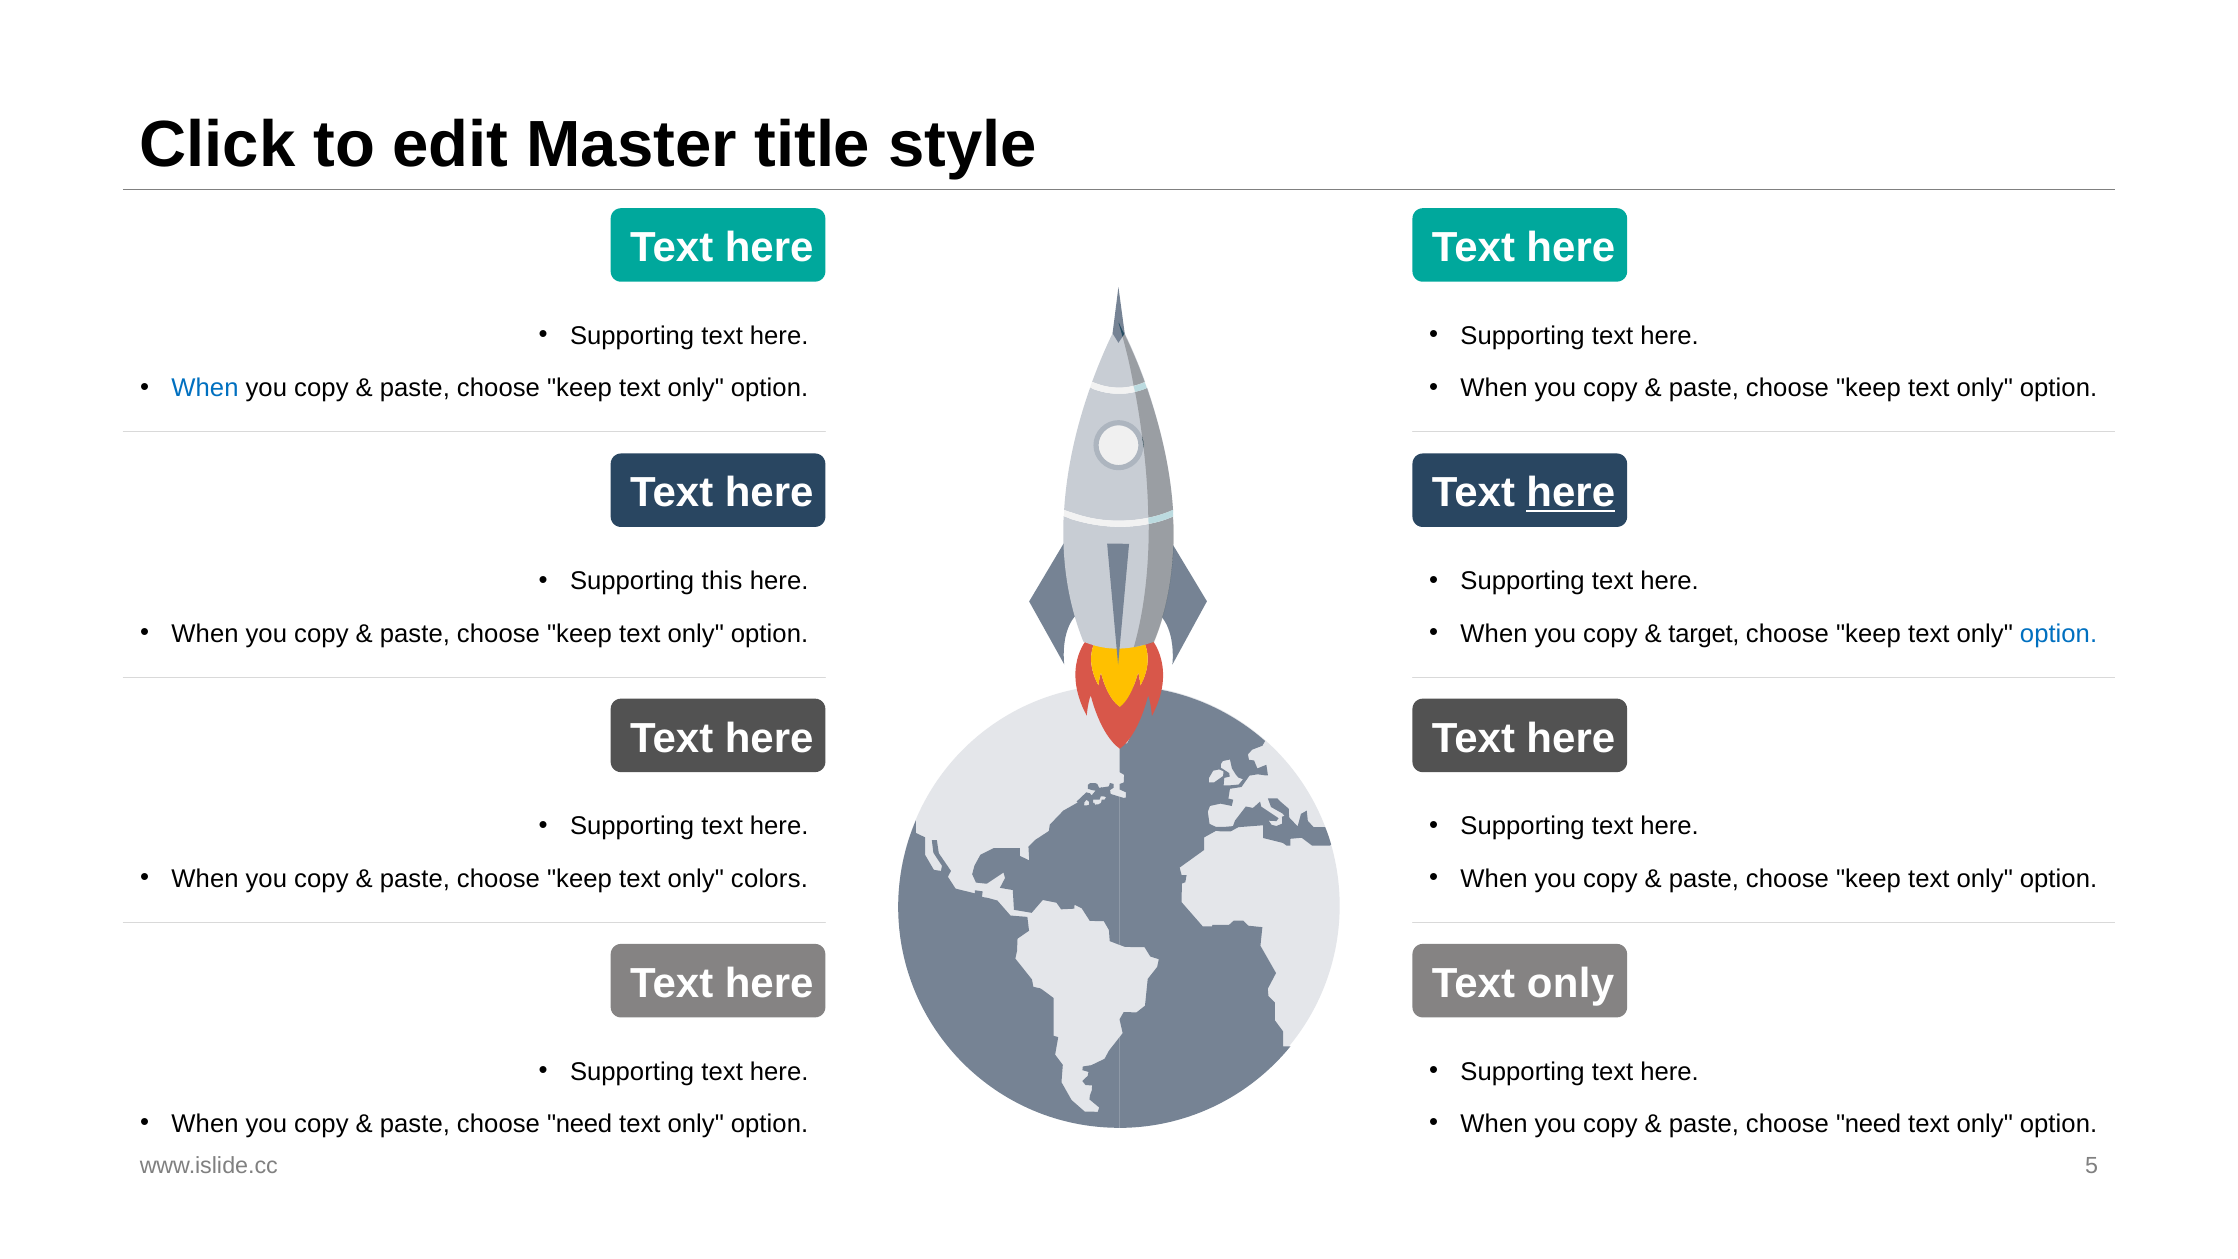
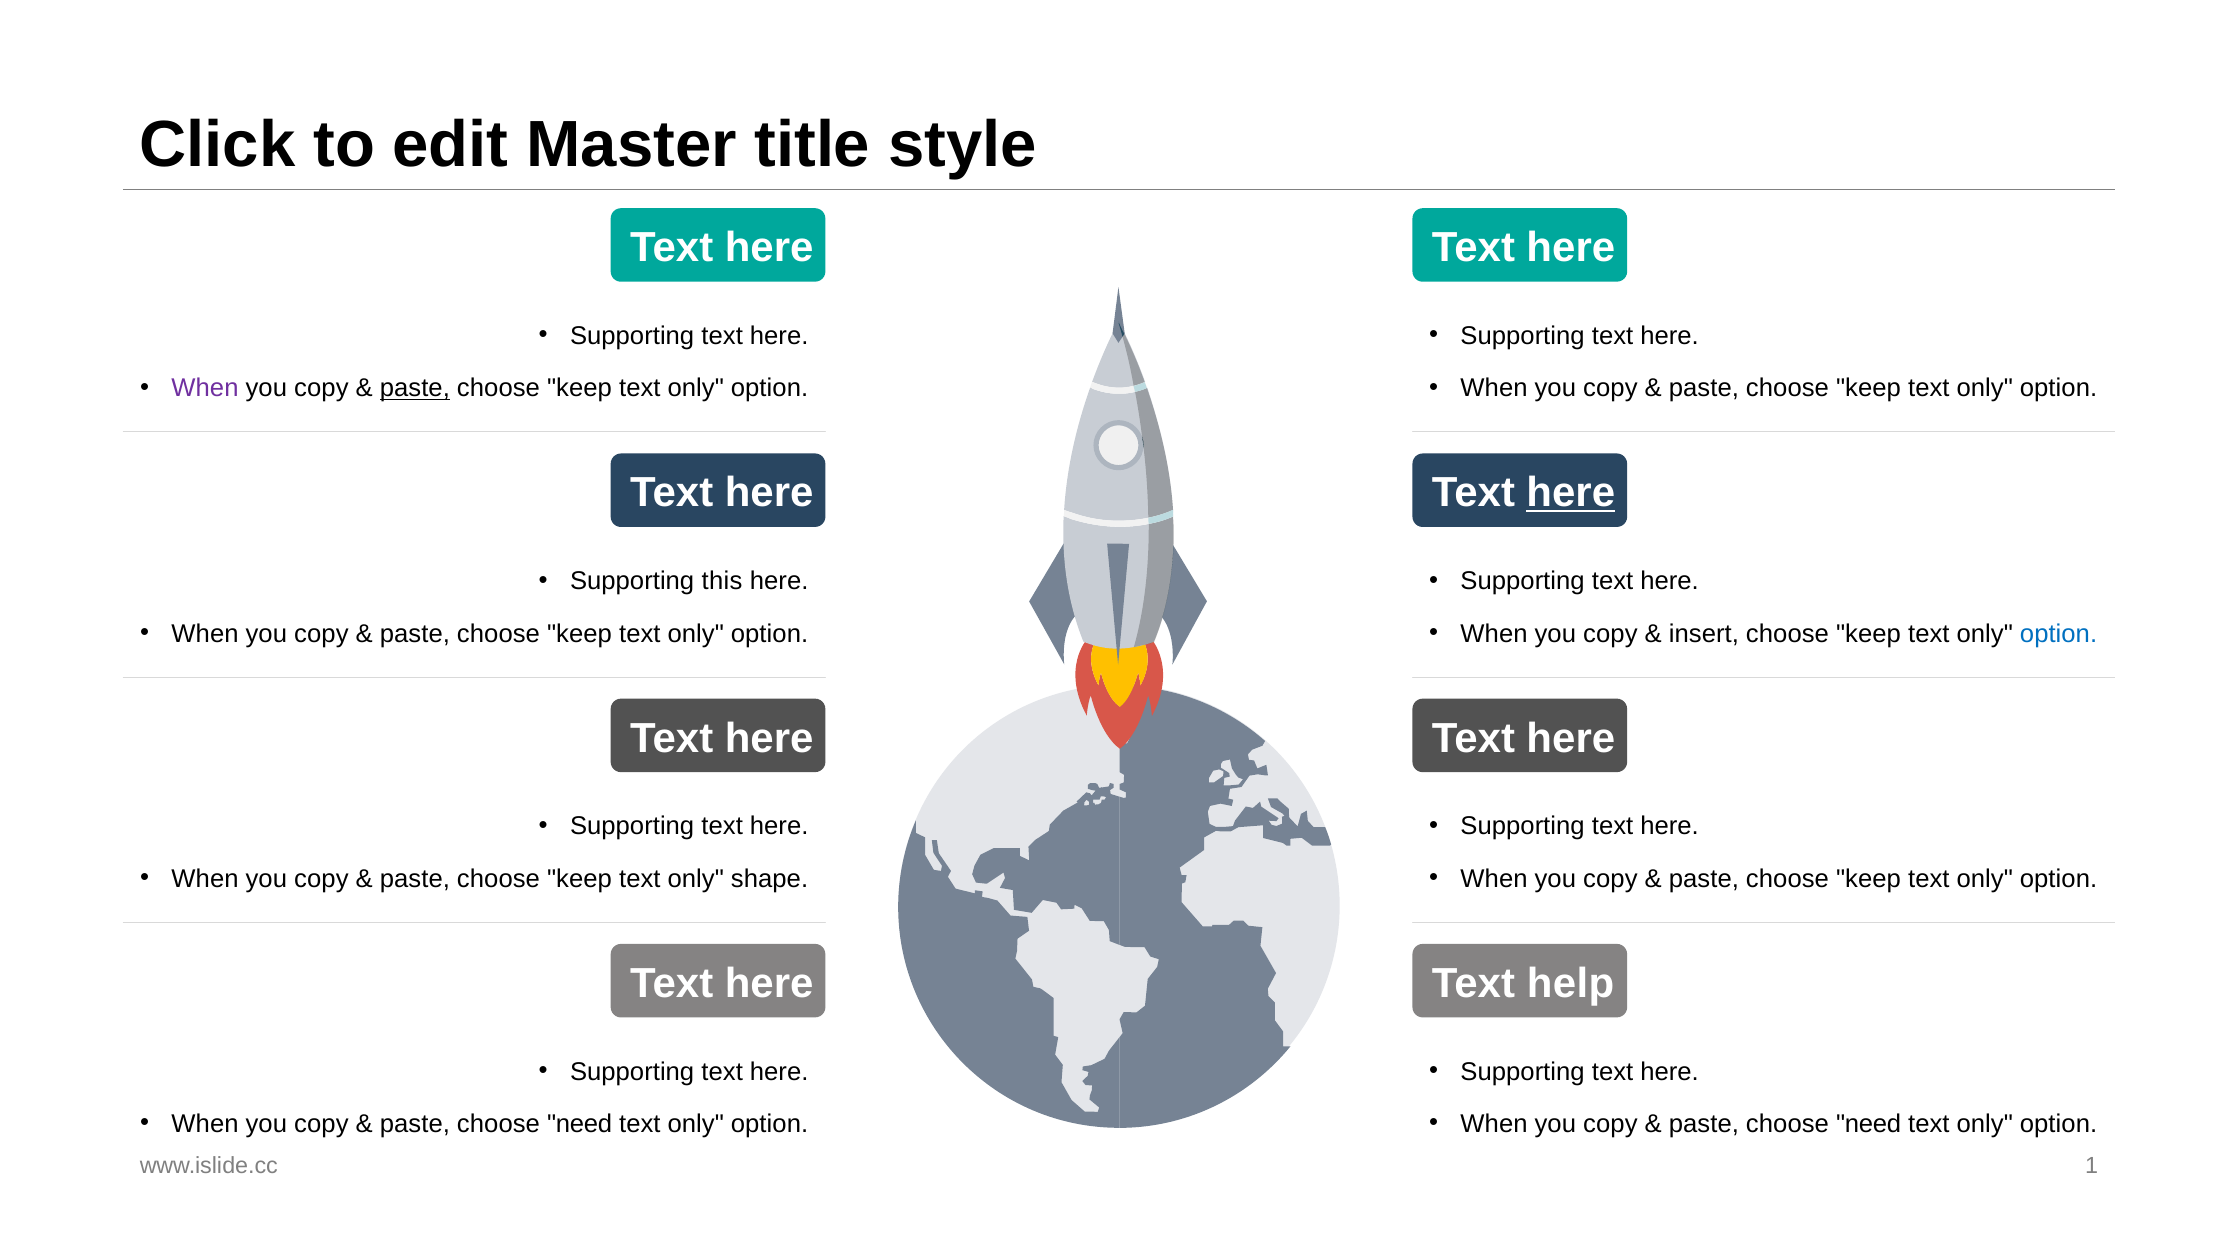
When at (205, 388) colour: blue -> purple
paste at (415, 388) underline: none -> present
target: target -> insert
colors: colors -> shape
only at (1571, 983): only -> help
5: 5 -> 1
